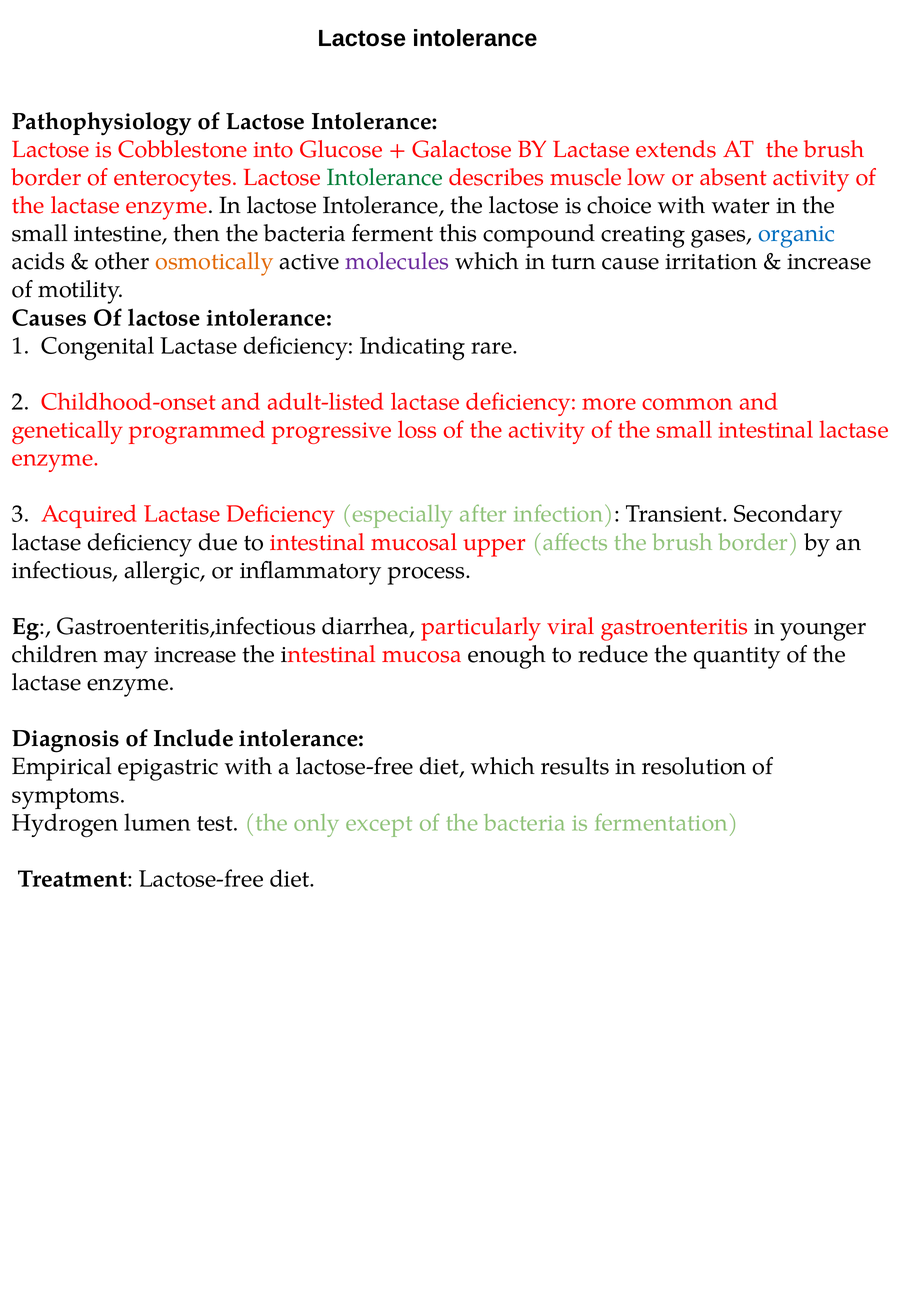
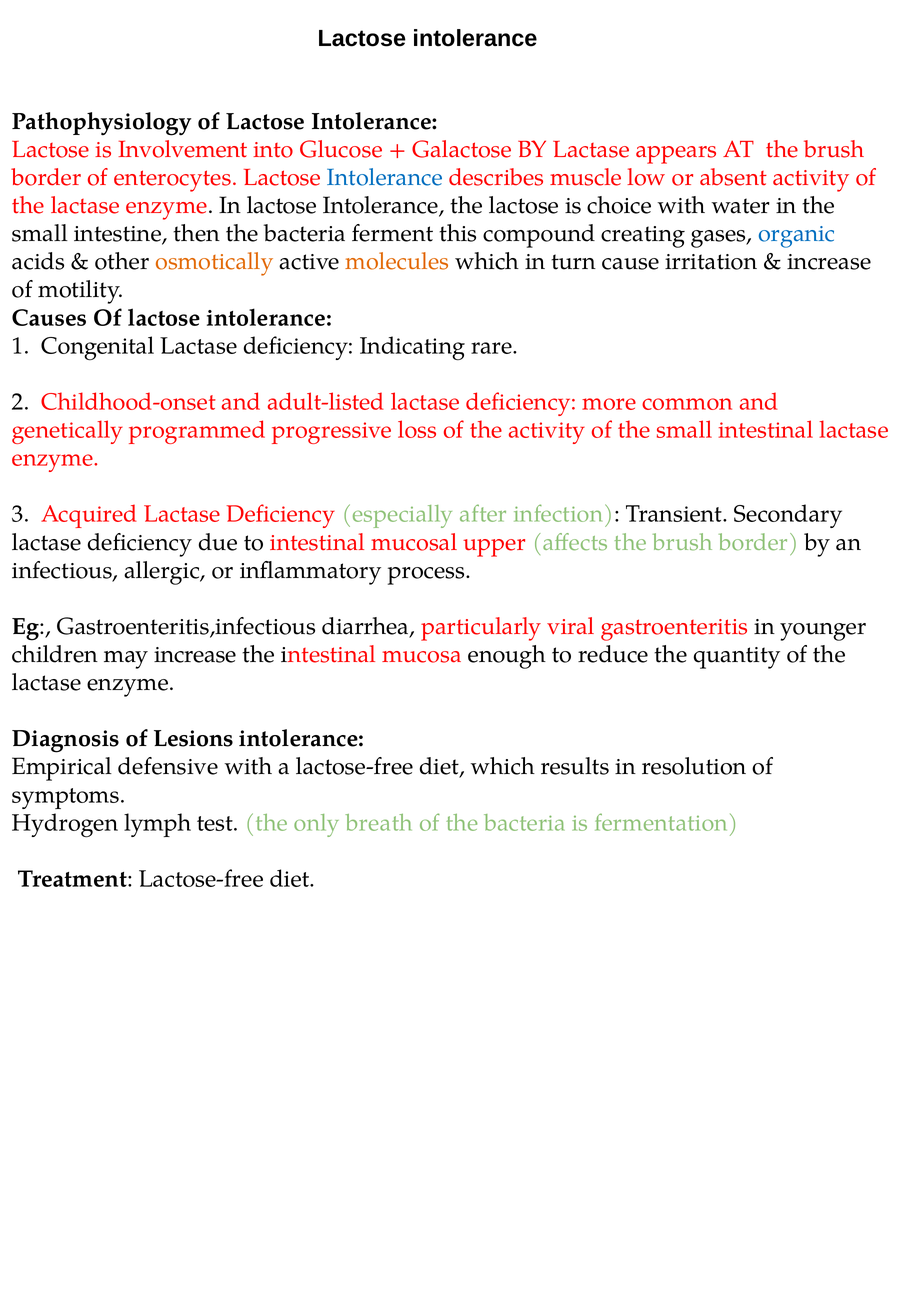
Cobblestone: Cobblestone -> Involvement
extends: extends -> appears
Intolerance at (385, 178) colour: green -> blue
molecules colour: purple -> orange
Include: Include -> Lesions
epigastric: epigastric -> defensive
lumen: lumen -> lymph
except: except -> breath
